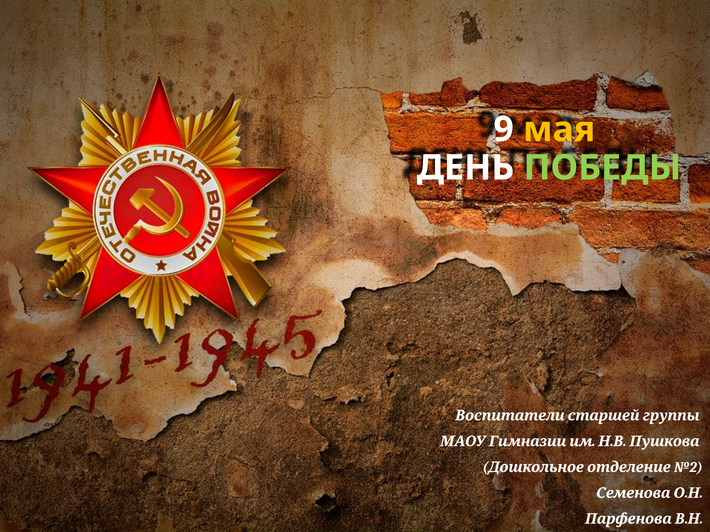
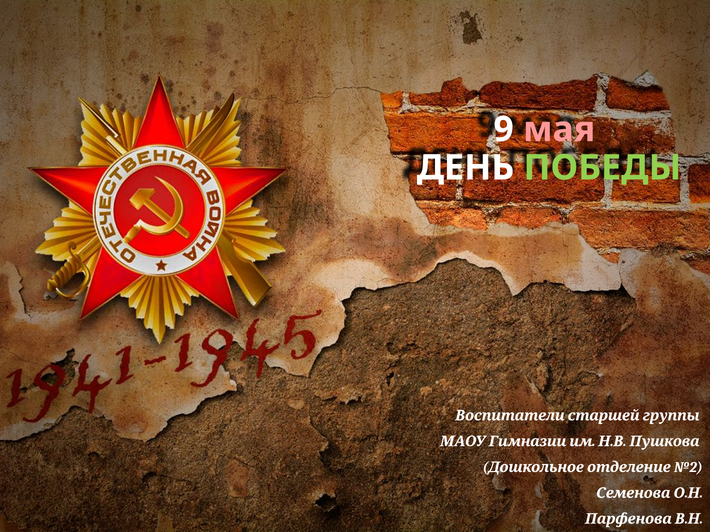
мая colour: yellow -> pink
